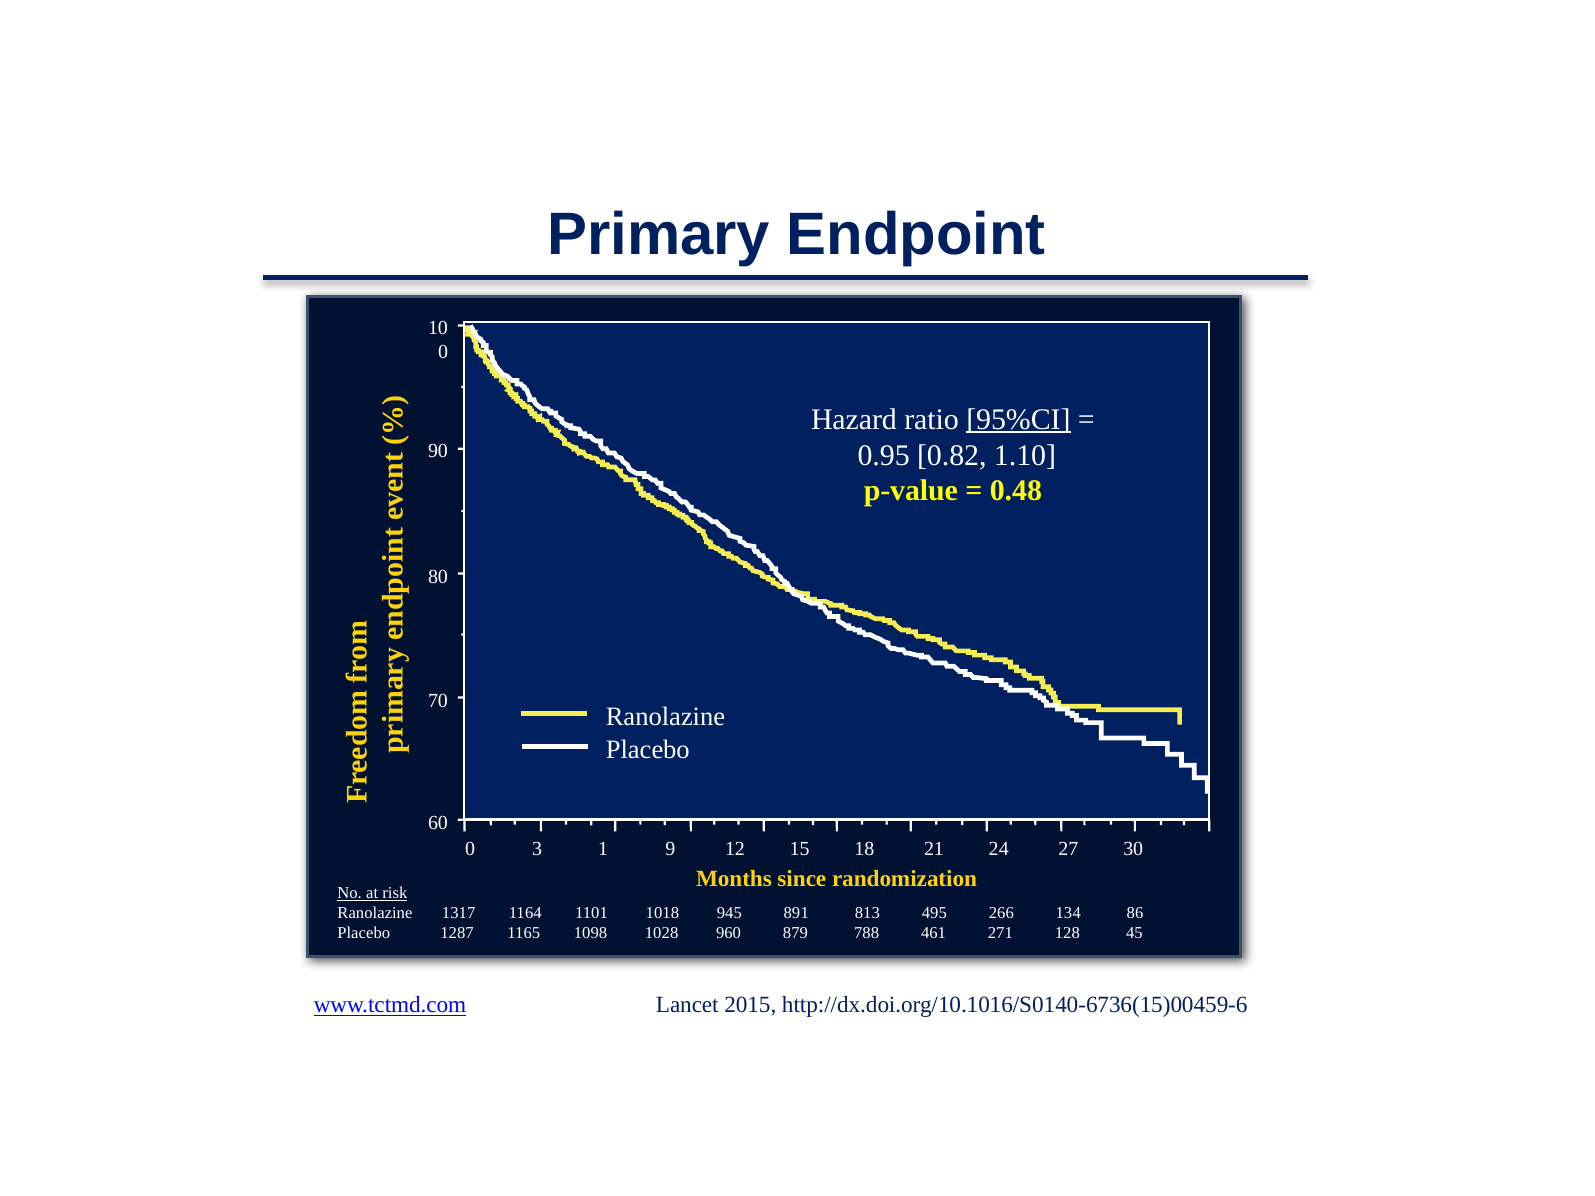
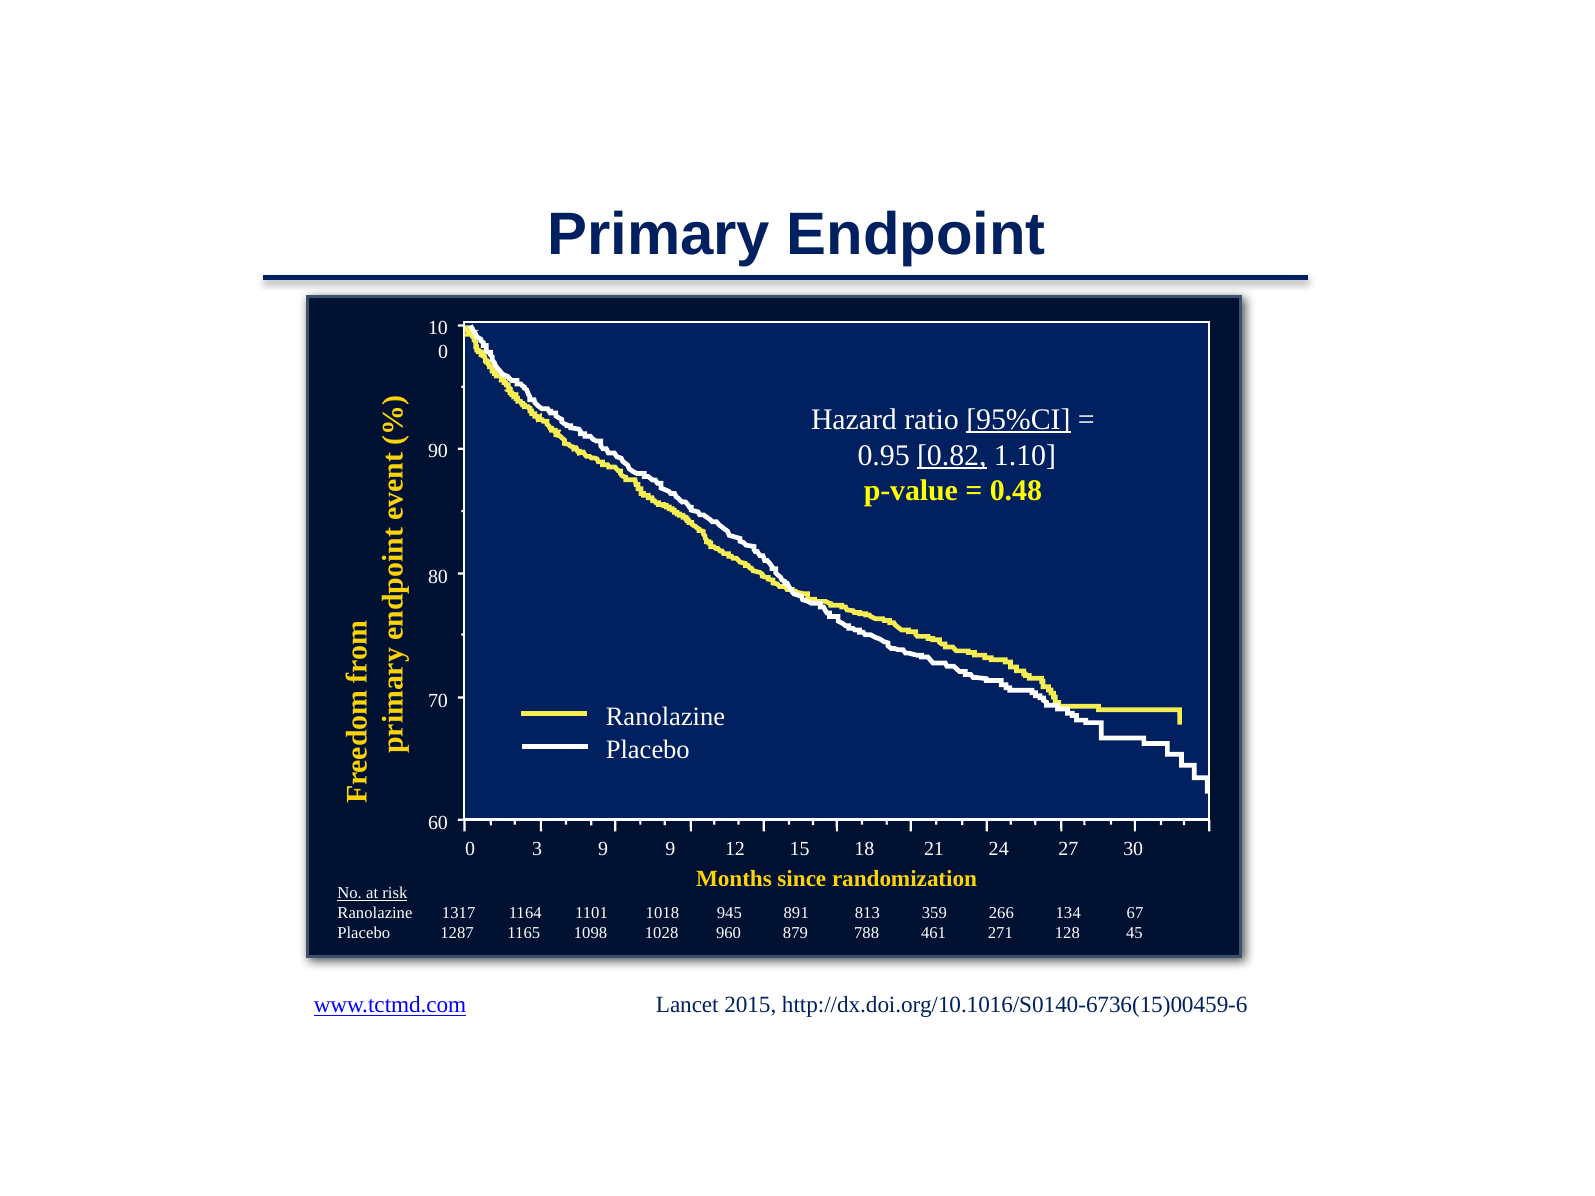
0.82 underline: none -> present
3 1: 1 -> 9
495: 495 -> 359
86: 86 -> 67
